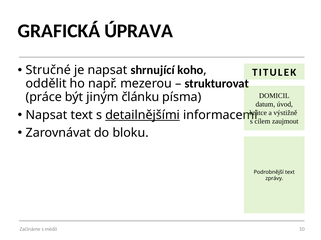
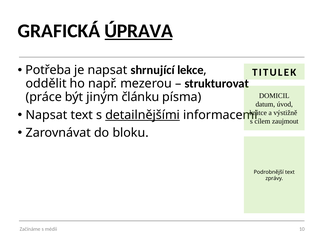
ÚPRAVA underline: none -> present
Stručné: Stručné -> Potřeba
koho: koho -> lekce
